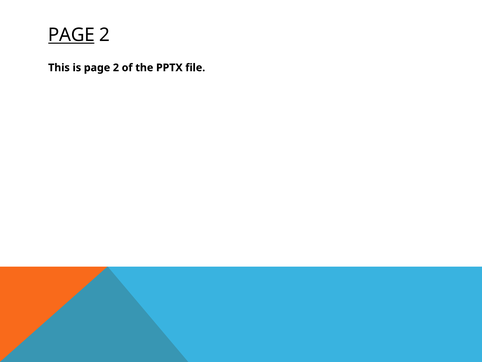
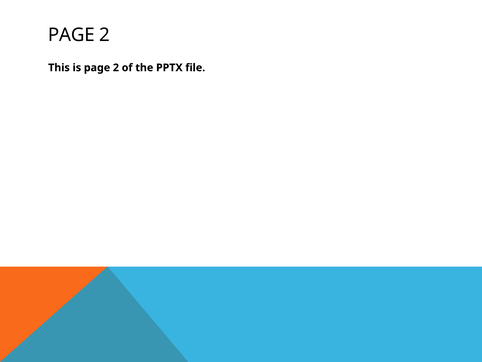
PAGE at (71, 35) underline: present -> none
